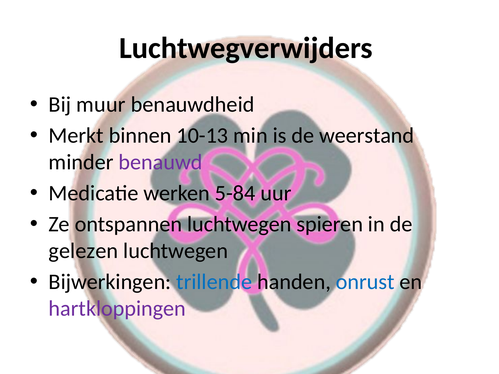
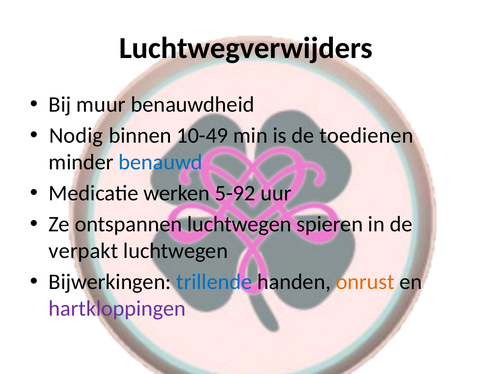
Merkt: Merkt -> Nodig
10-13: 10-13 -> 10-49
weerstand: weerstand -> toedienen
benauwd colour: purple -> blue
5-84: 5-84 -> 5-92
gelezen: gelezen -> verpakt
onrust colour: blue -> orange
